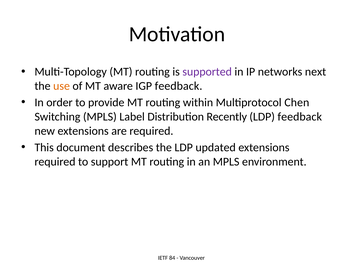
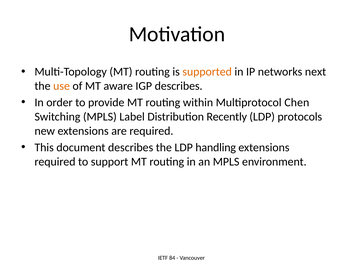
supported colour: purple -> orange
IGP feedback: feedback -> describes
LDP feedback: feedback -> protocols
updated: updated -> handling
